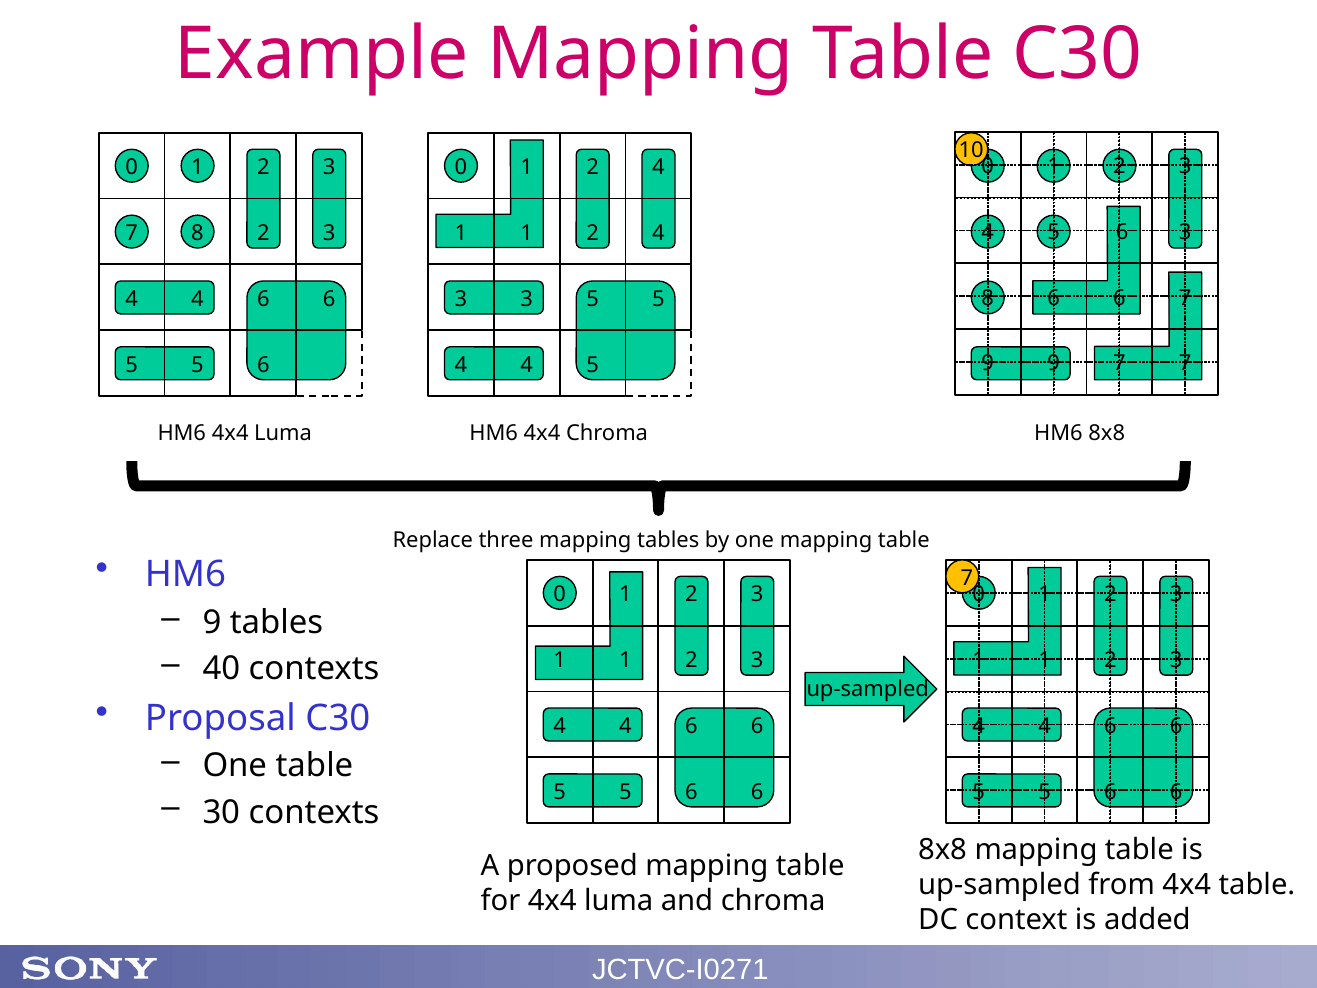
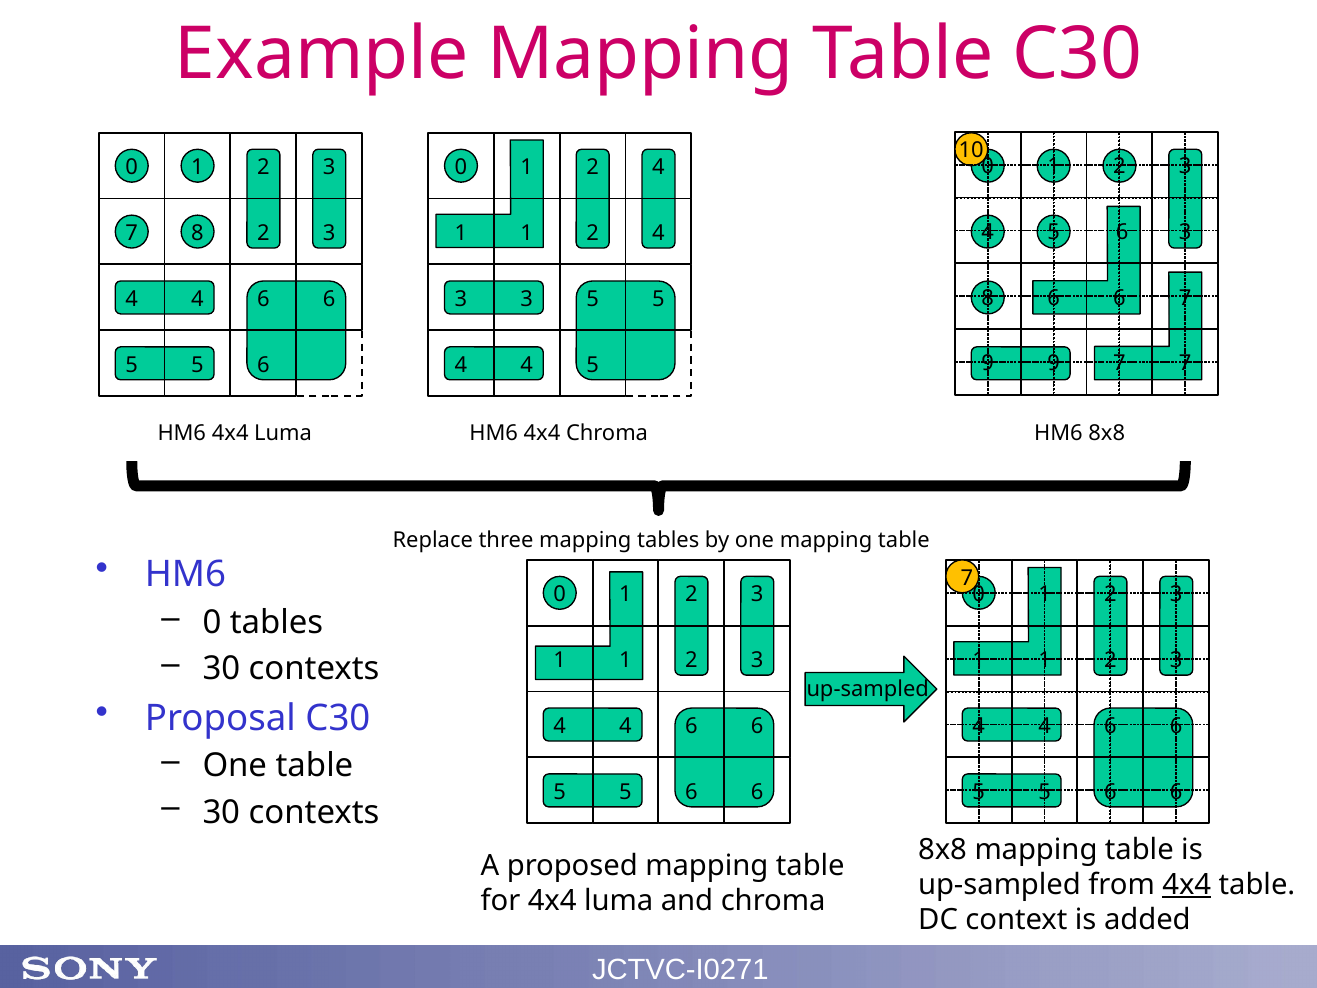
9 at (212, 622): 9 -> 0
40 at (221, 669): 40 -> 30
4x4 at (1187, 884) underline: none -> present
